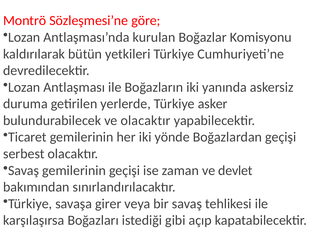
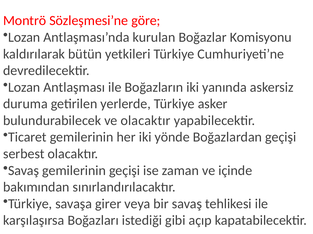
devlet: devlet -> içinde
